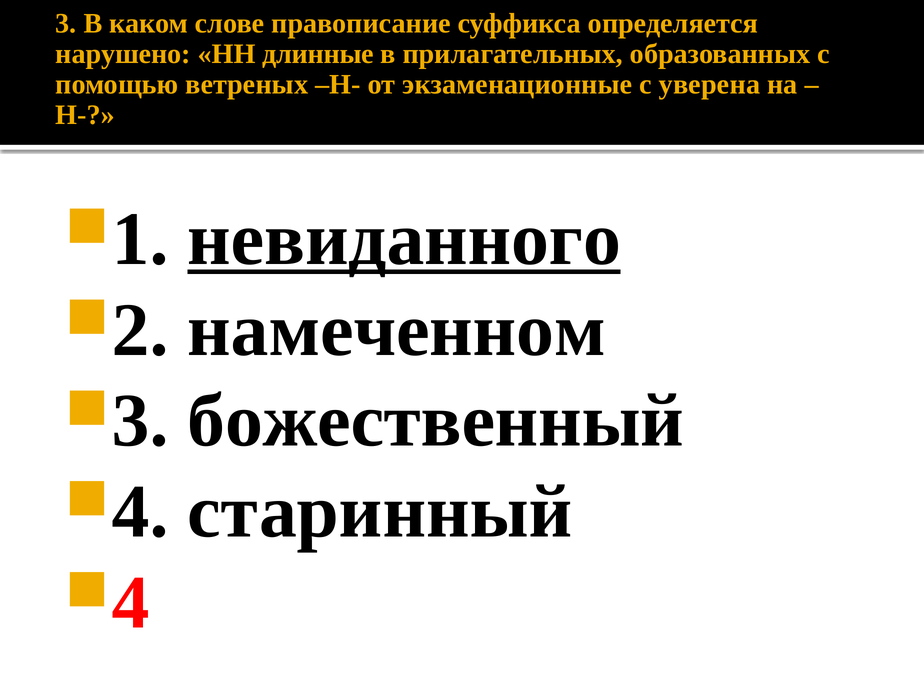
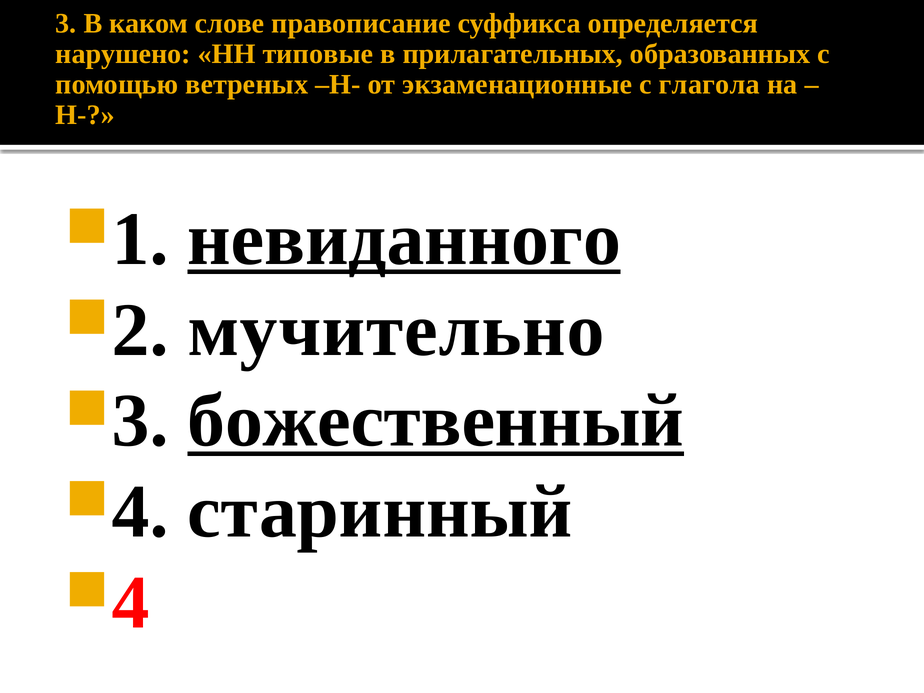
длинные: длинные -> типовые
уверена: уверена -> глагола
намеченном: намеченном -> мучительно
божественный underline: none -> present
